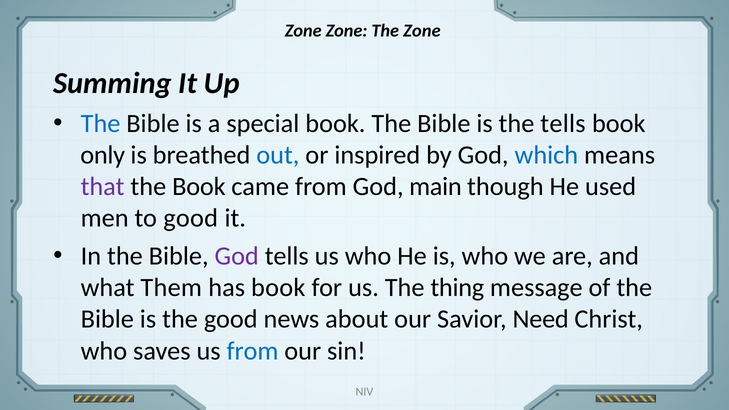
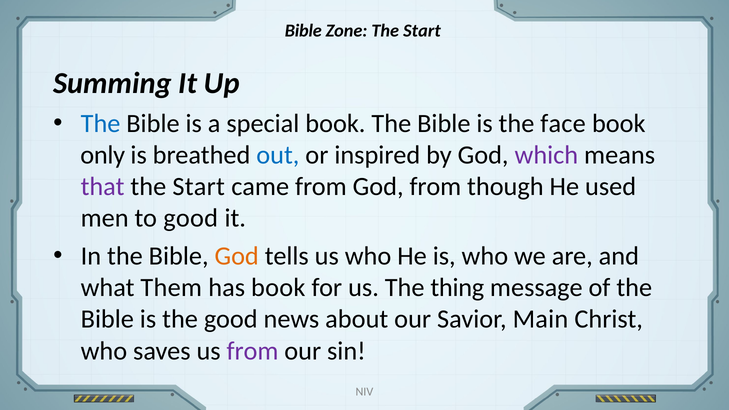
Zone at (303, 31): Zone -> Bible
Zone The Zone: Zone -> Start
the tells: tells -> face
which colour: blue -> purple
Book at (199, 187): Book -> Start
God main: main -> from
God at (237, 256) colour: purple -> orange
Need: Need -> Main
from at (252, 351) colour: blue -> purple
